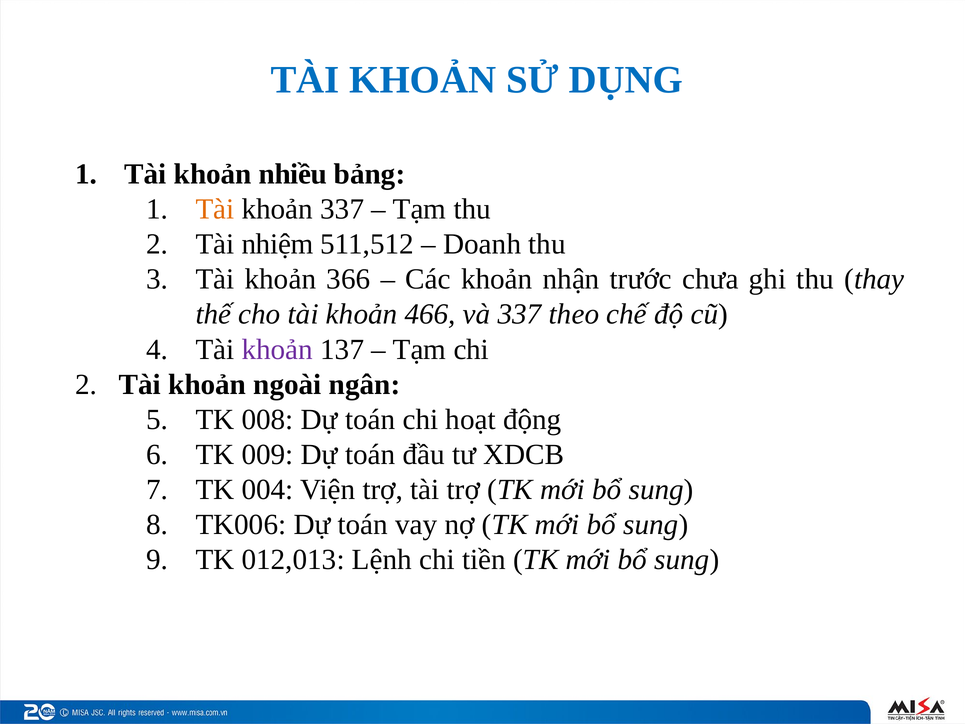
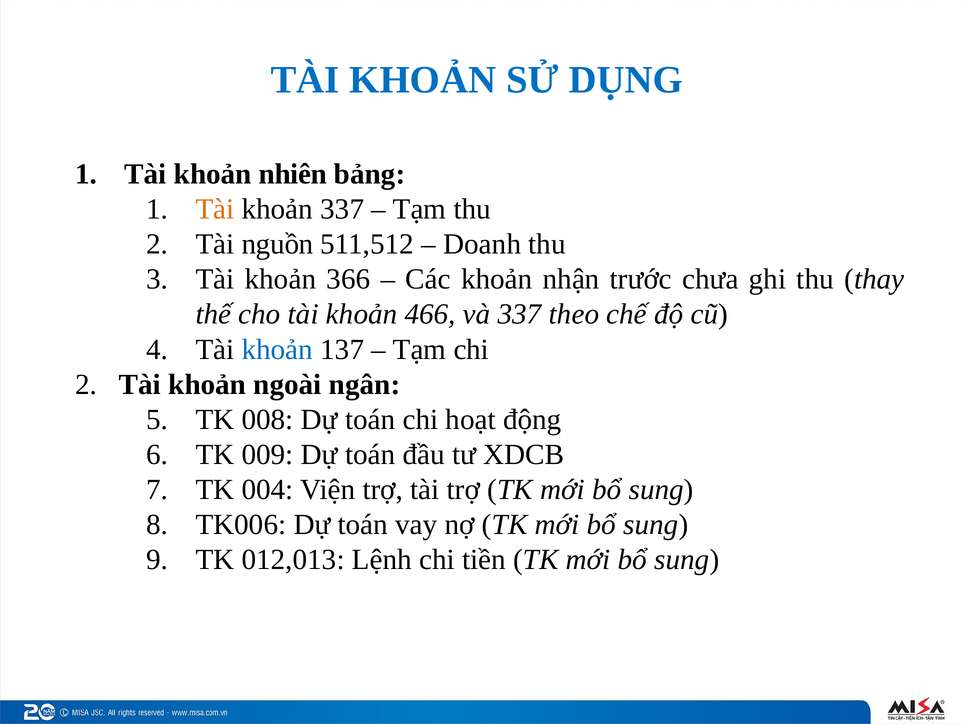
nhiều: nhiều -> nhiên
nhiệm: nhiệm -> nguồn
khoản at (277, 350) colour: purple -> blue
